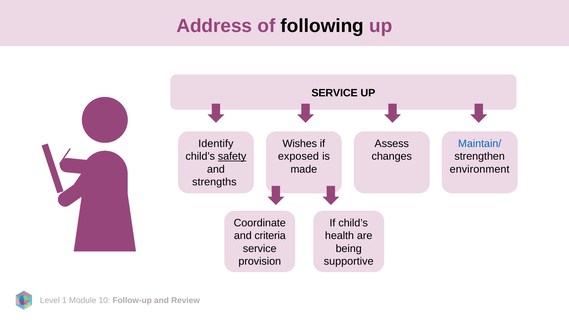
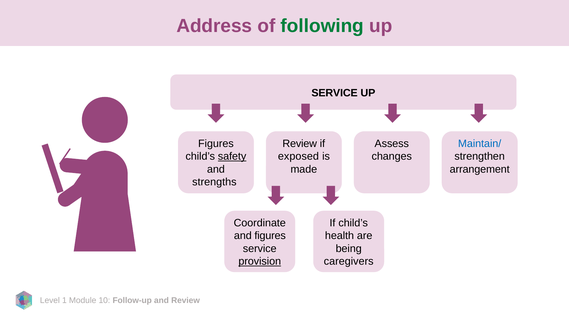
following colour: black -> green
Identify at (216, 144): Identify -> Figures
Wishes at (300, 144): Wishes -> Review
environment: environment -> arrangement
and criteria: criteria -> figures
provision underline: none -> present
supportive: supportive -> caregivers
